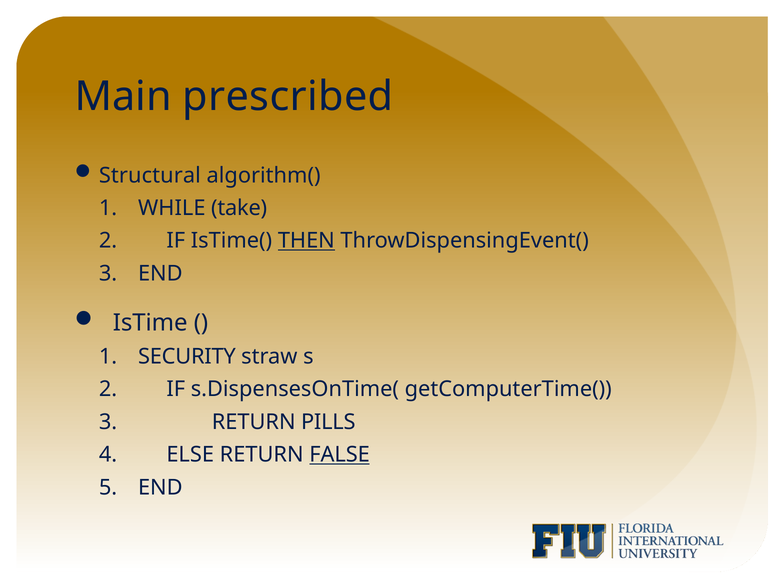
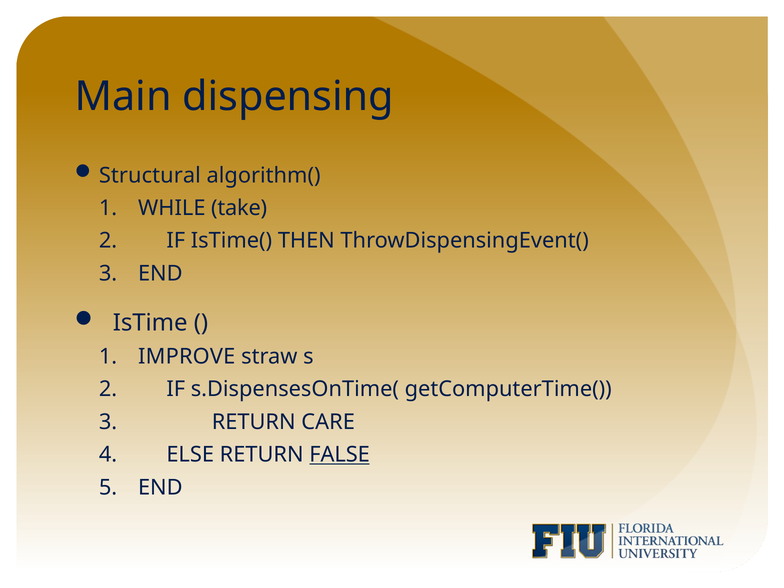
prescribed: prescribed -> dispensing
THEN underline: present -> none
SECURITY: SECURITY -> IMPROVE
PILLS: PILLS -> CARE
